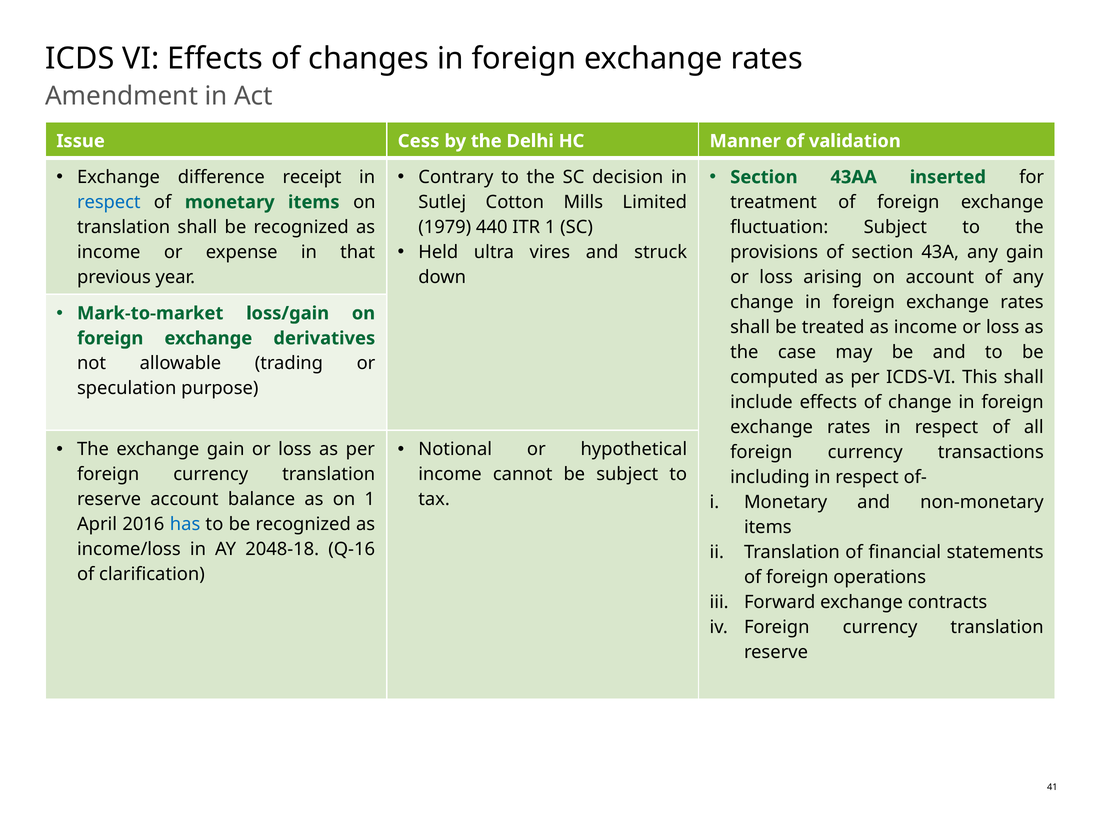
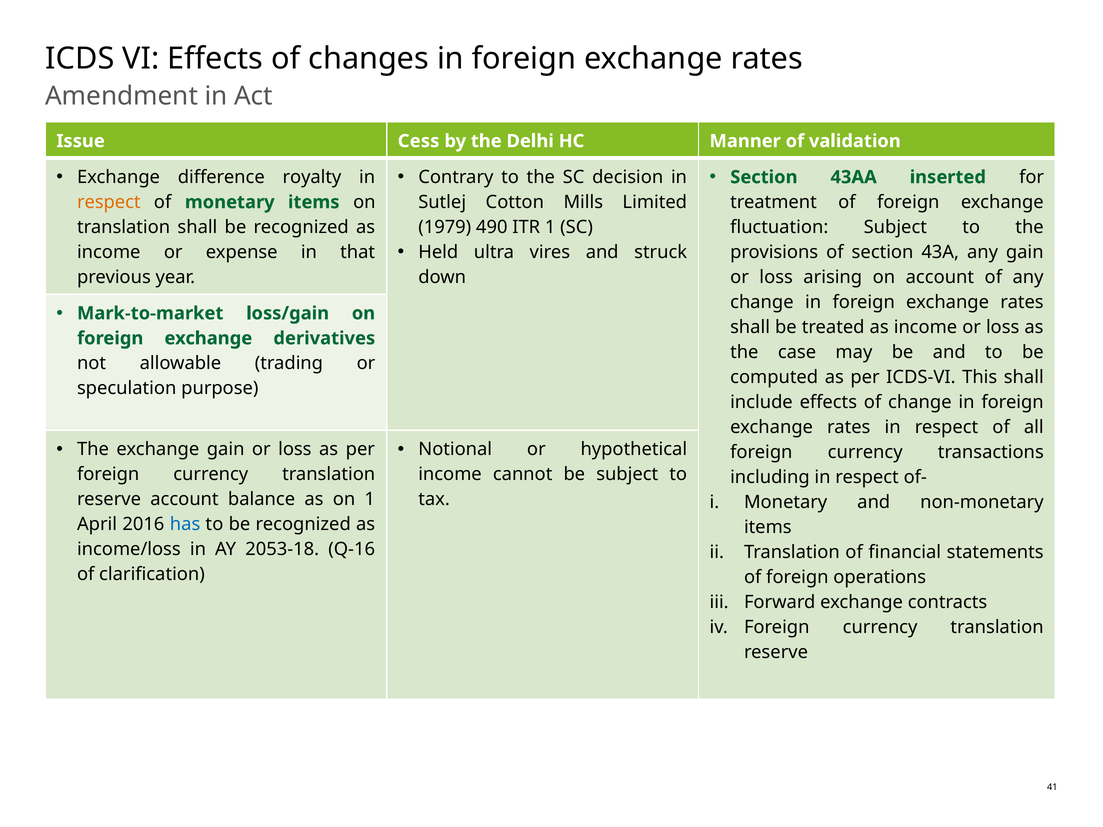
receipt: receipt -> royalty
respect at (109, 202) colour: blue -> orange
440: 440 -> 490
2048-18: 2048-18 -> 2053-18
